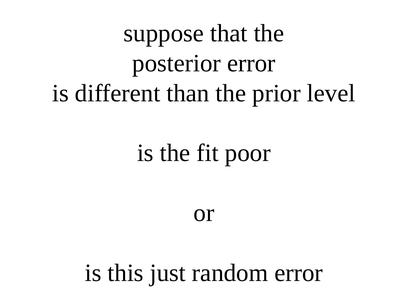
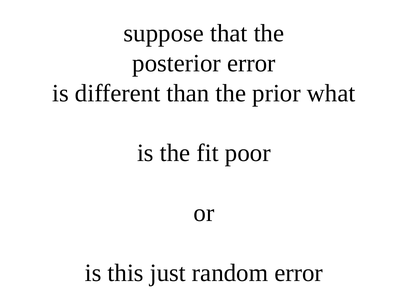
level: level -> what
